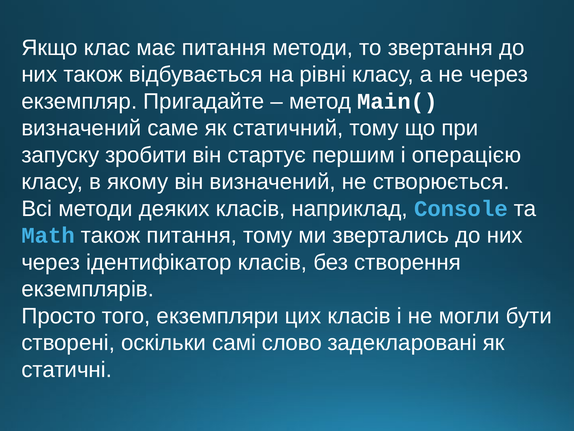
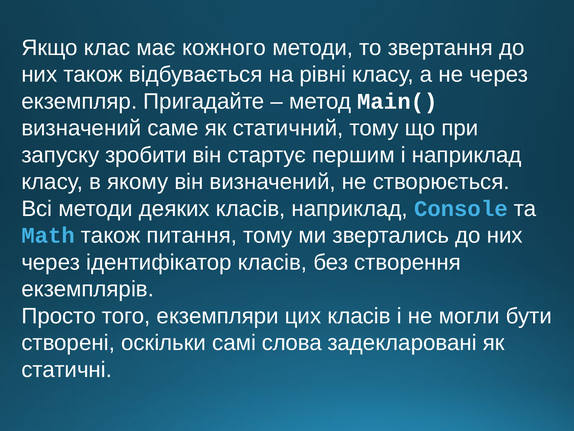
має питання: питання -> кожного
і операцією: операцією -> наприклад
слово: слово -> слова
